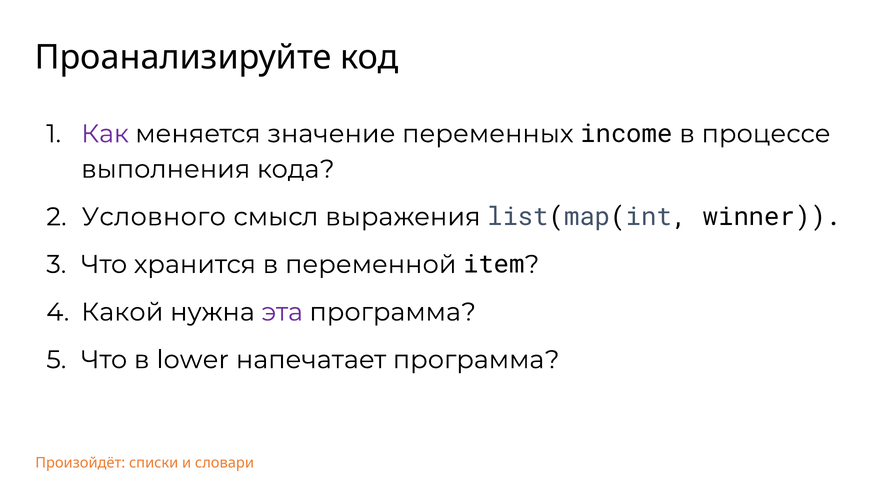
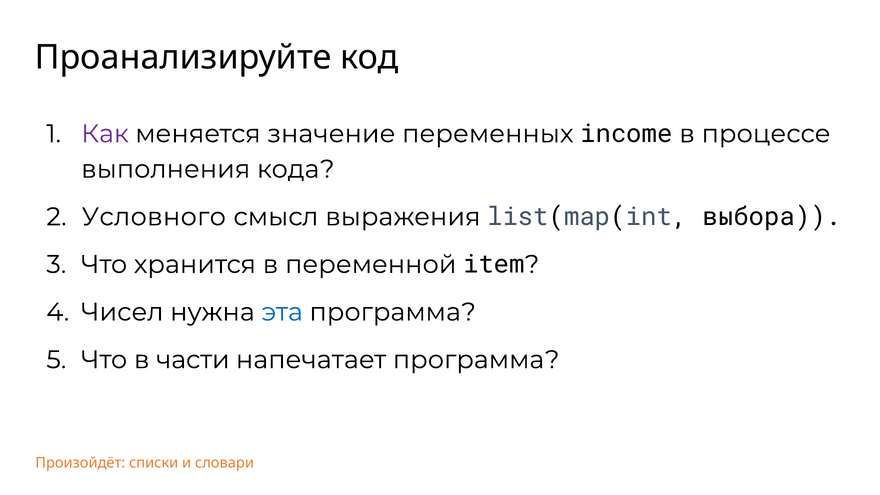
winner: winner -> выбора
Какой: Какой -> Чисел
эта colour: purple -> blue
lower: lower -> части
